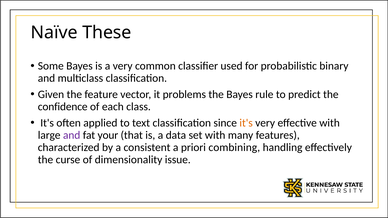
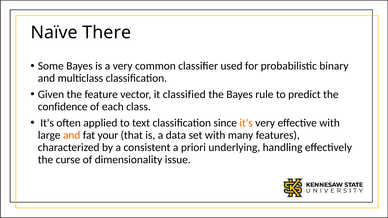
These: These -> There
problems: problems -> classified
and at (72, 135) colour: purple -> orange
combining: combining -> underlying
